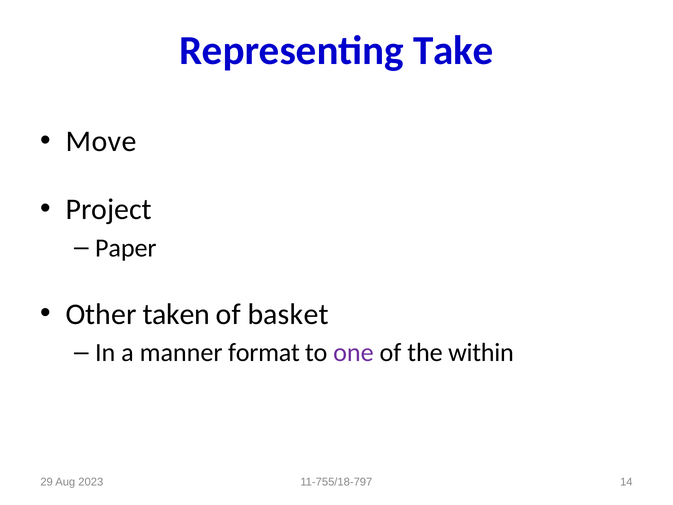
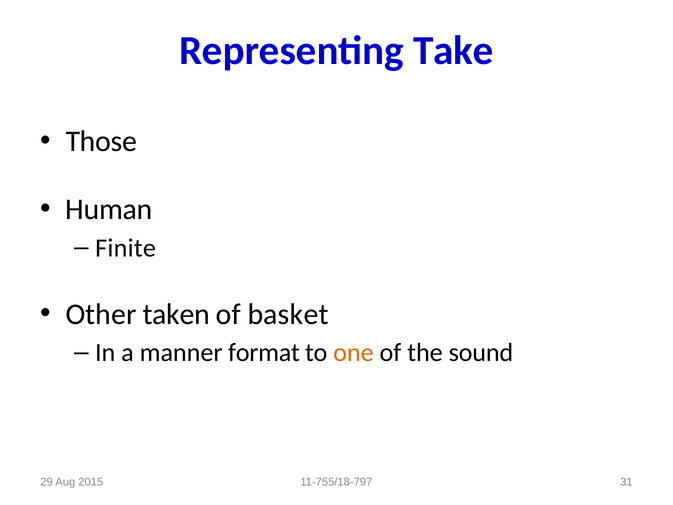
Move: Move -> Those
Project: Project -> Human
Paper: Paper -> Finite
one colour: purple -> orange
within: within -> sound
2023: 2023 -> 2015
14: 14 -> 31
